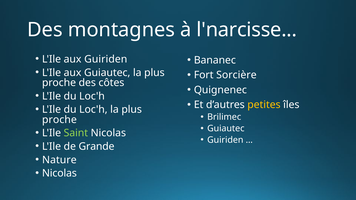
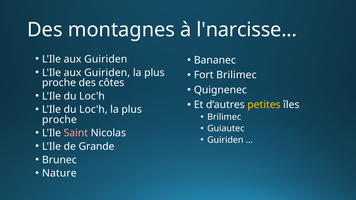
Guiautec at (107, 73): Guiautec -> Guiriden
Fort Sorcière: Sorcière -> Brilimec
Saint colour: light green -> pink
Nature: Nature -> Brunec
Nicolas at (59, 174): Nicolas -> Nature
